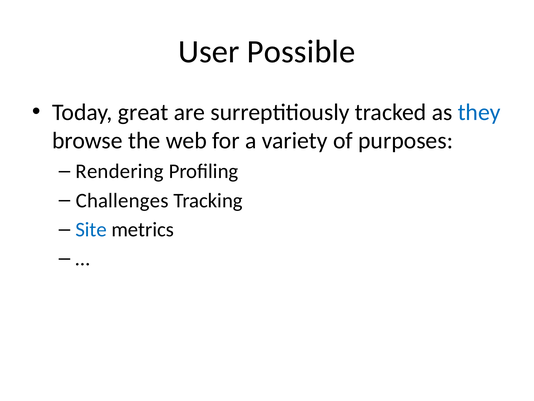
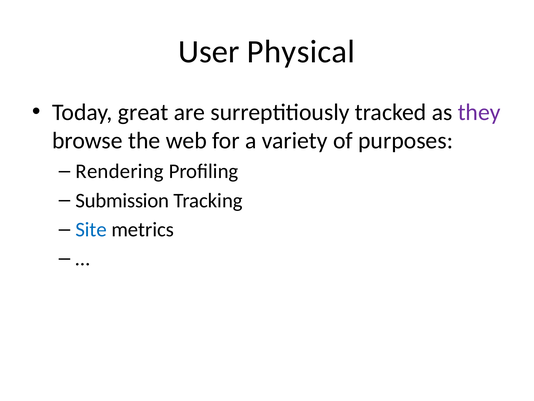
Possible: Possible -> Physical
they colour: blue -> purple
Challenges: Challenges -> Submission
